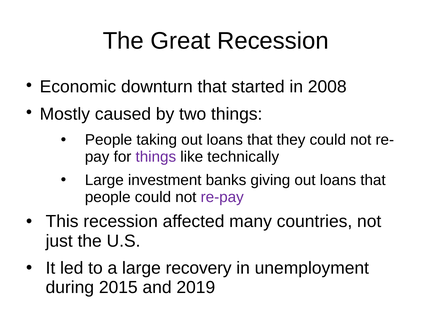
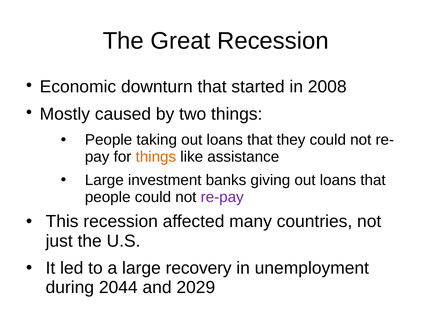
things at (156, 157) colour: purple -> orange
technically: technically -> assistance
2015: 2015 -> 2044
2019: 2019 -> 2029
